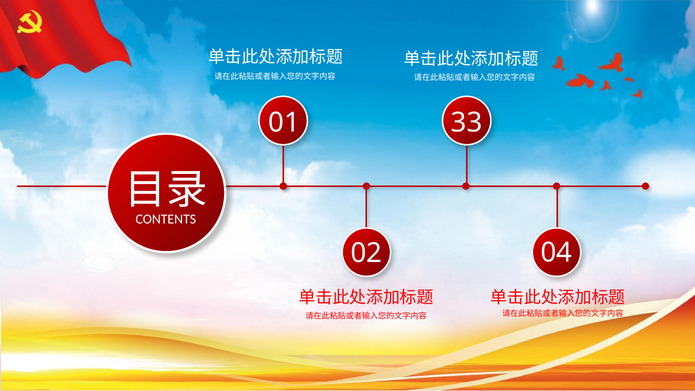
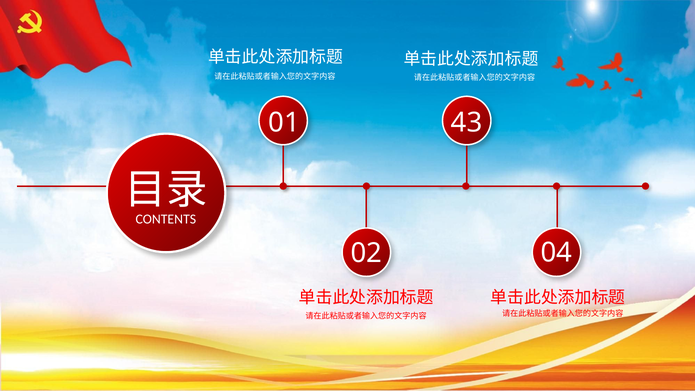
33: 33 -> 43
